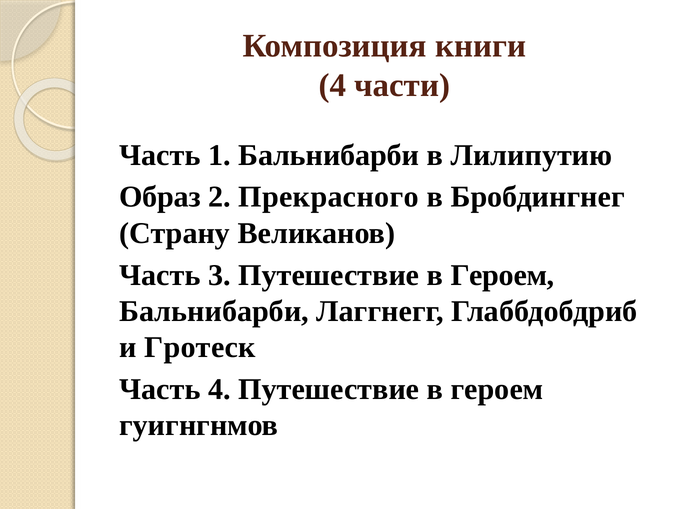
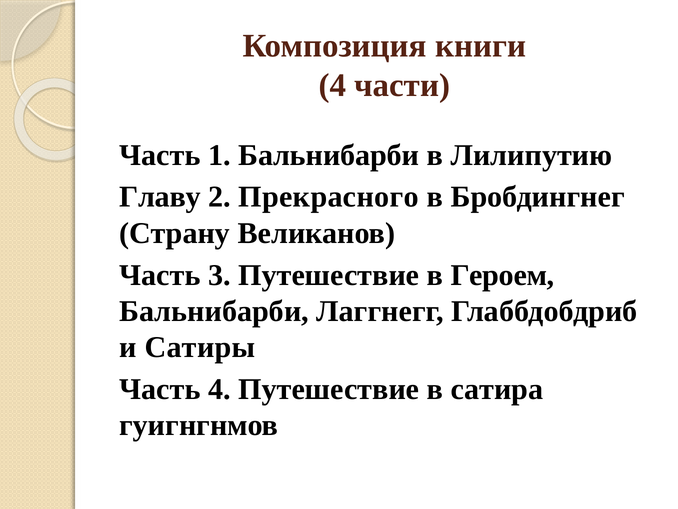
Образ: Образ -> Главу
Гротеск: Гротеск -> Сатиры
4 Путешествие в героем: героем -> сатира
